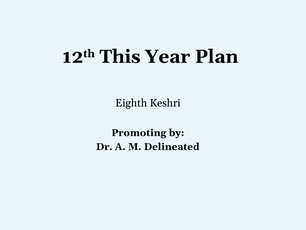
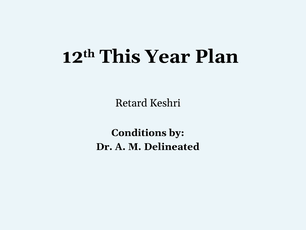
Eighth: Eighth -> Retard
Promoting: Promoting -> Conditions
